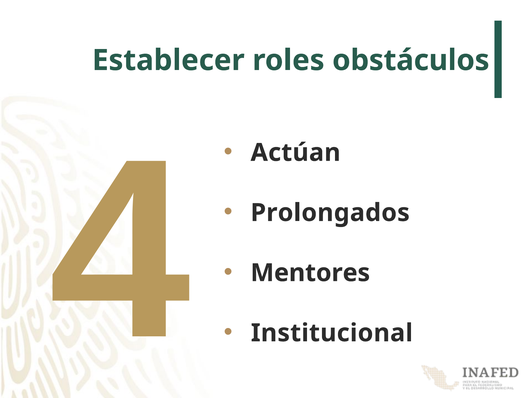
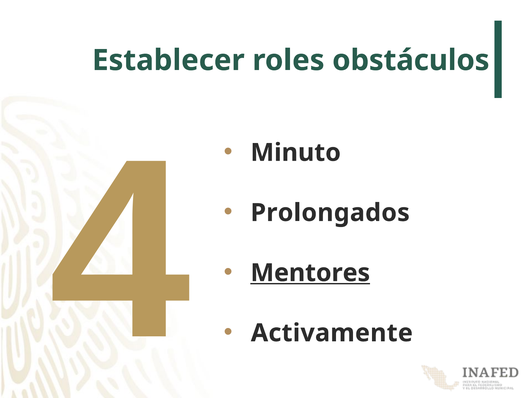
Actúan: Actúan -> Minuto
Mentores underline: none -> present
Institucional: Institucional -> Activamente
